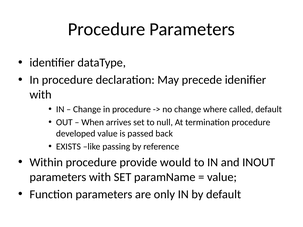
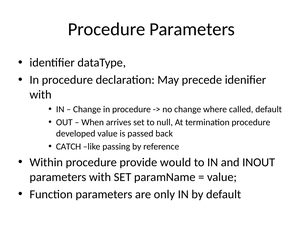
EXISTS: EXISTS -> CATCH
